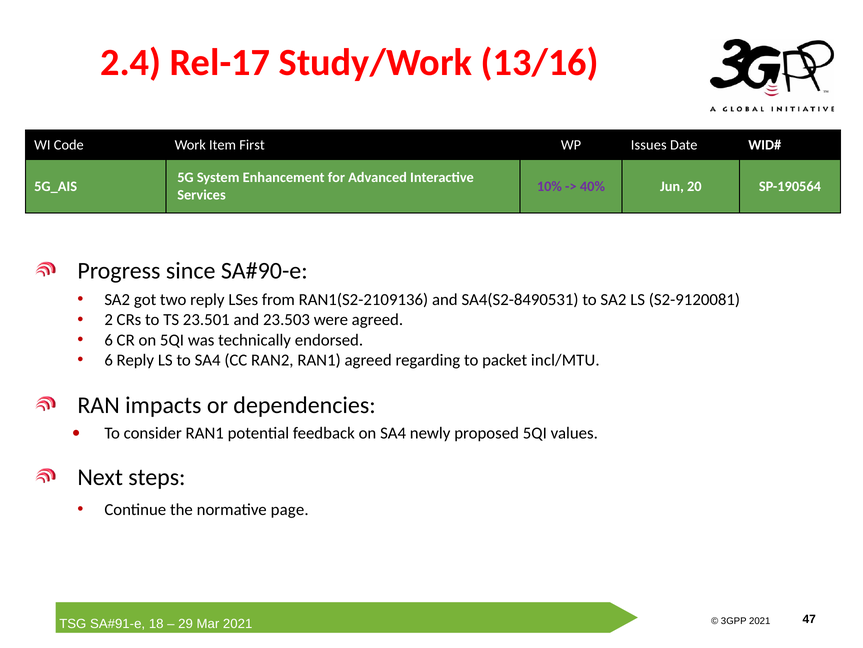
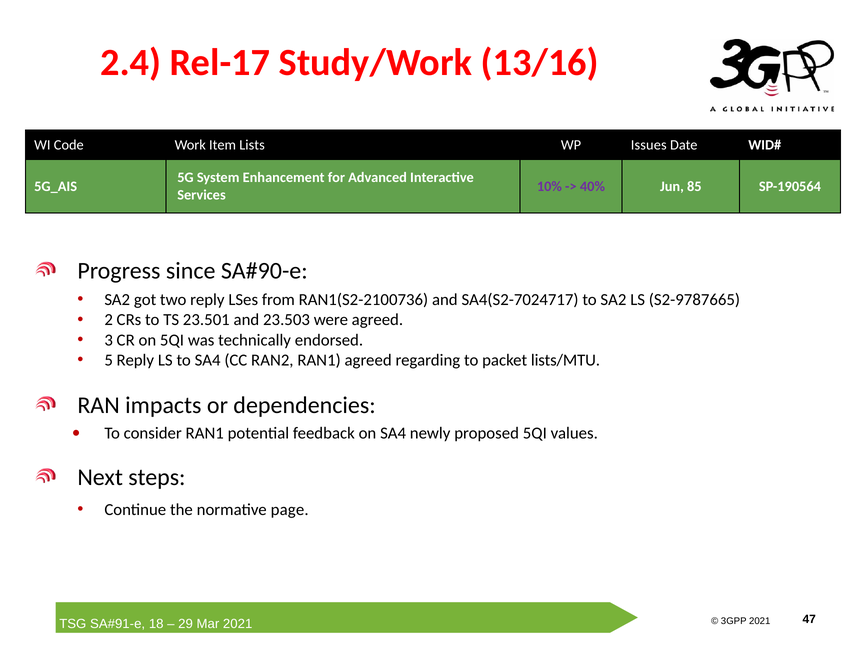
First: First -> Lists
20: 20 -> 85
RAN1(S2-2109136: RAN1(S2-2109136 -> RAN1(S2-2100736
SA4(S2-8490531: SA4(S2-8490531 -> SA4(S2-7024717
S2-9120081: S2-9120081 -> S2-9787665
6 at (109, 340): 6 -> 3
6 at (109, 360): 6 -> 5
incl/MTU: incl/MTU -> lists/MTU
